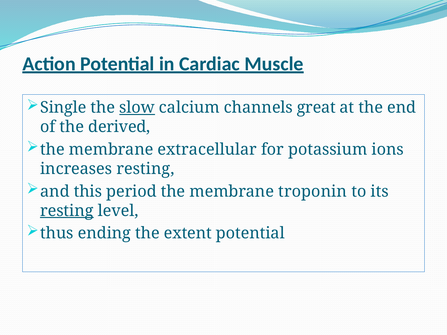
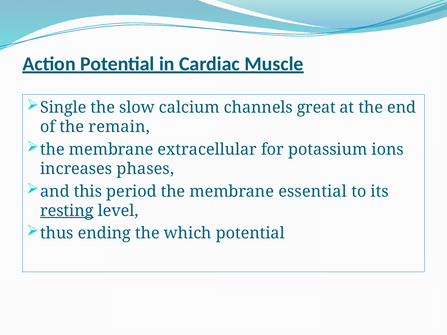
slow underline: present -> none
derived: derived -> remain
increases resting: resting -> phases
troponin: troponin -> essential
extent: extent -> which
